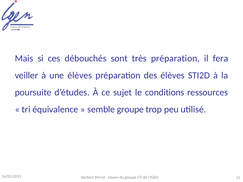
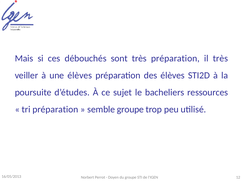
il fera: fera -> très
conditions: conditions -> bacheliers
tri équivalence: équivalence -> préparation
